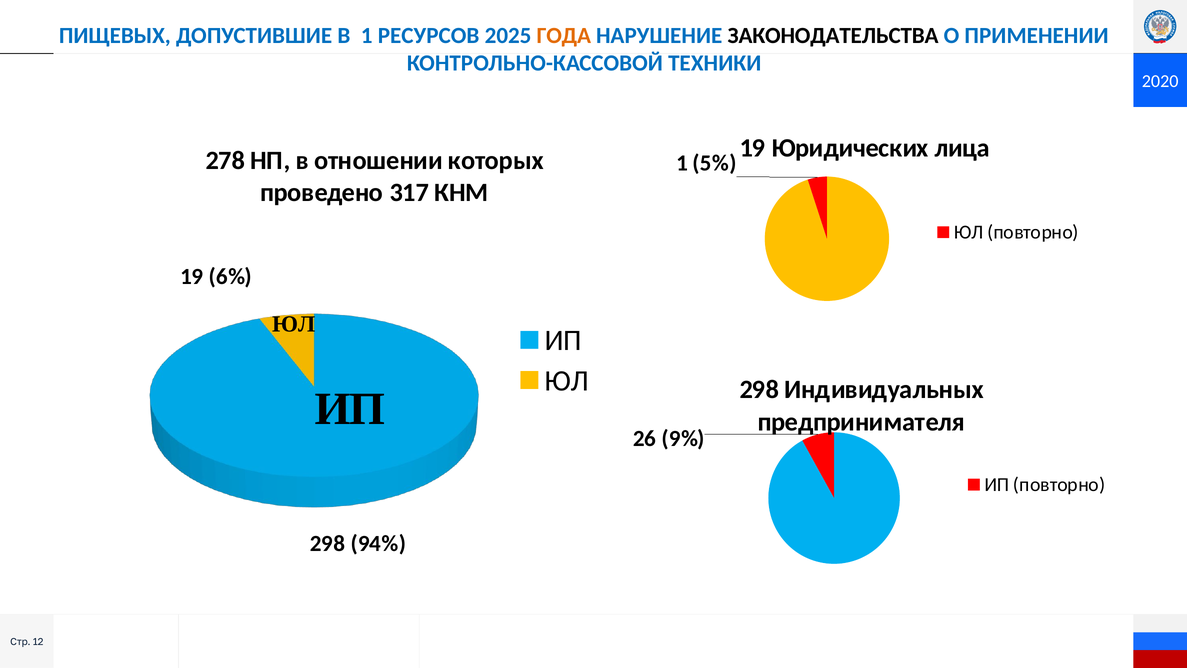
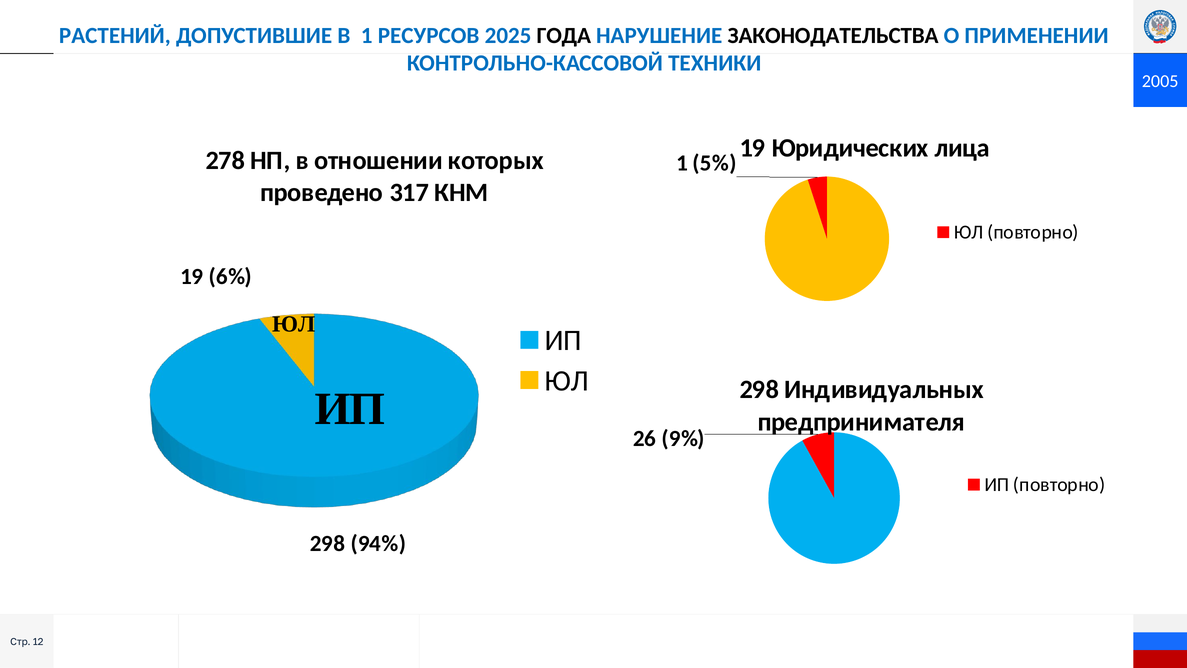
ПИЩЕВЫХ: ПИЩЕВЫХ -> РАСТЕНИЙ
ГОДА colour: orange -> black
2020: 2020 -> 2005
